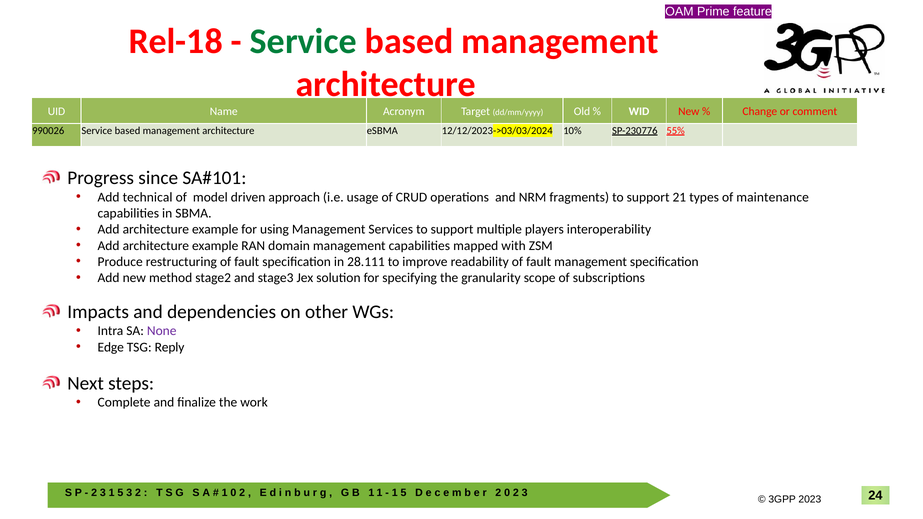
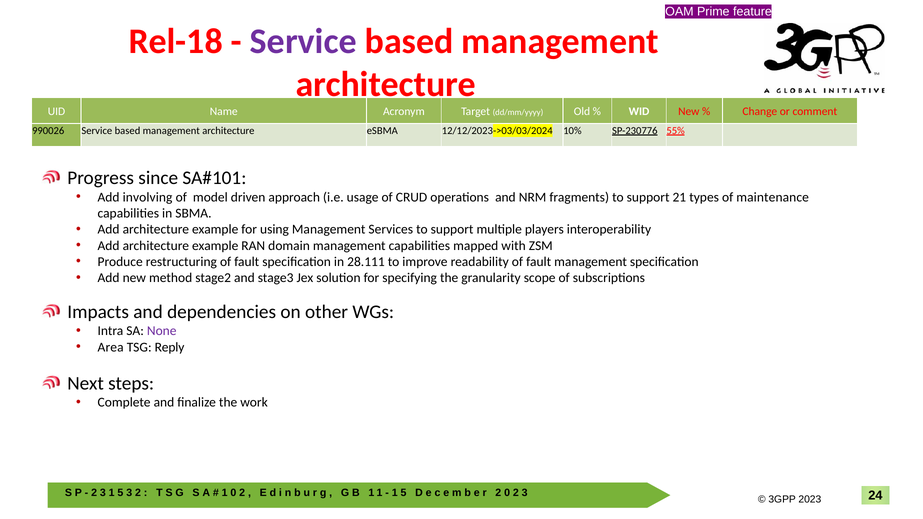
Service at (303, 41) colour: green -> purple
technical: technical -> involving
Edge: Edge -> Area
